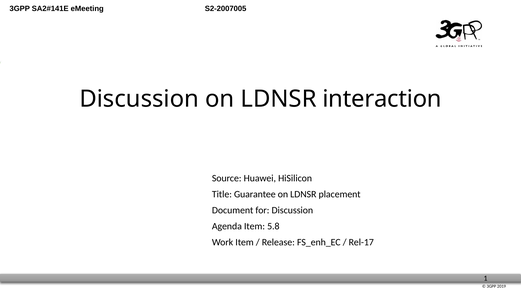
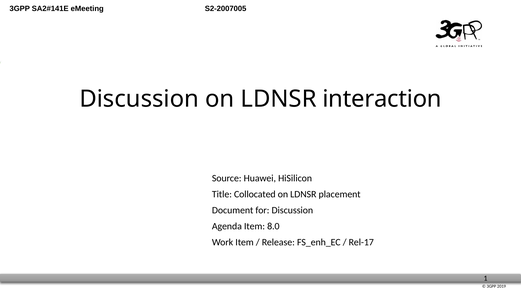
Guarantee: Guarantee -> Collocated
5.8: 5.8 -> 8.0
